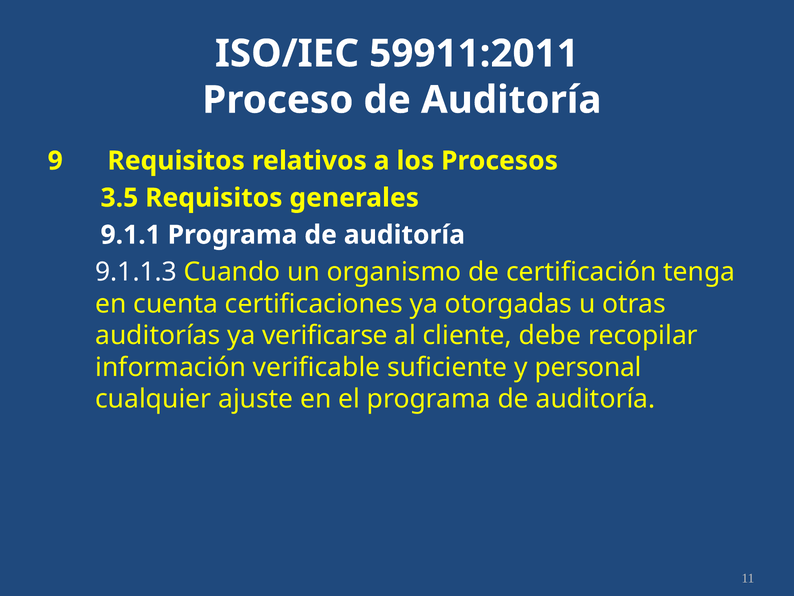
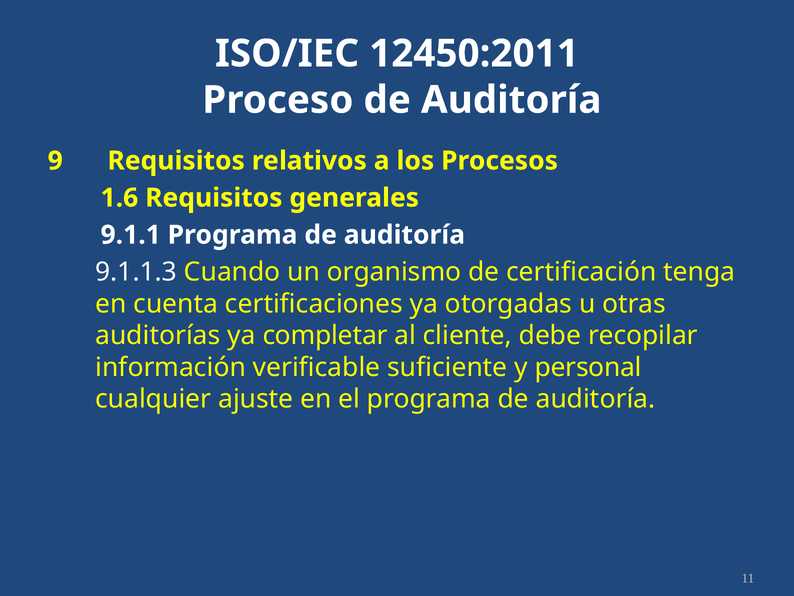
59911:2011: 59911:2011 -> 12450:2011
3.5: 3.5 -> 1.6
verificarse: verificarse -> completar
